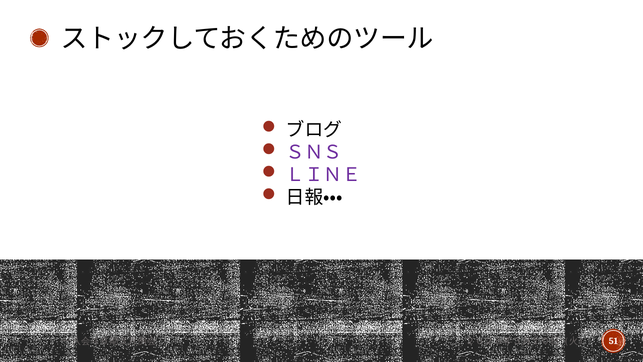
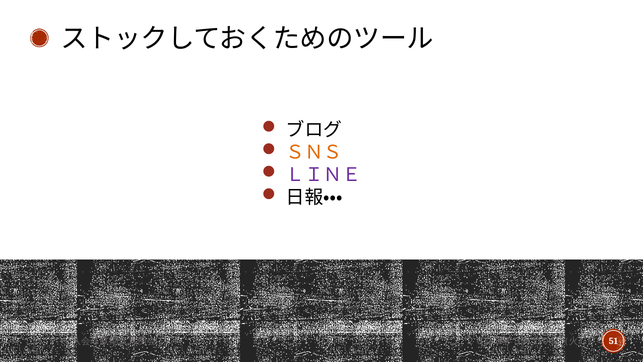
ＳＮＳ colour: purple -> orange
